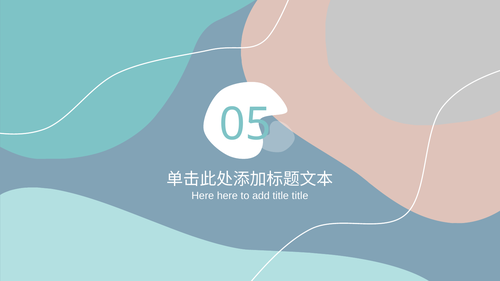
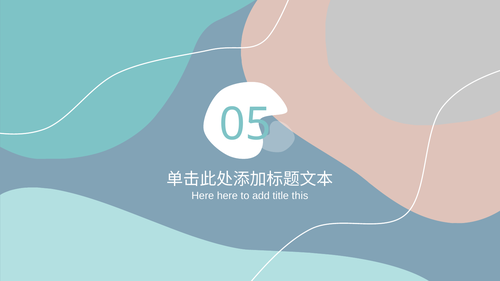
title title: title -> this
